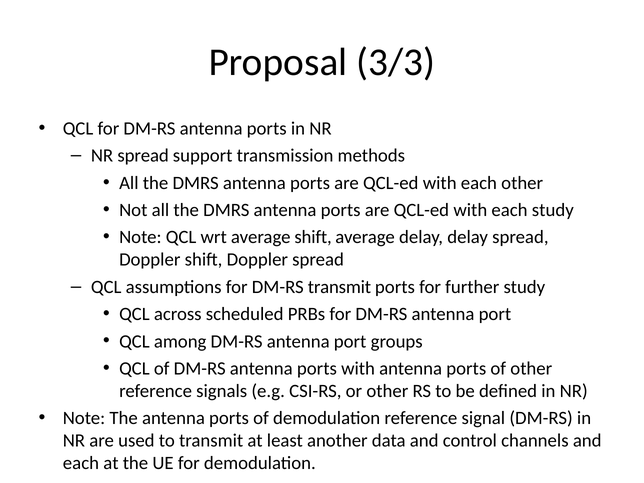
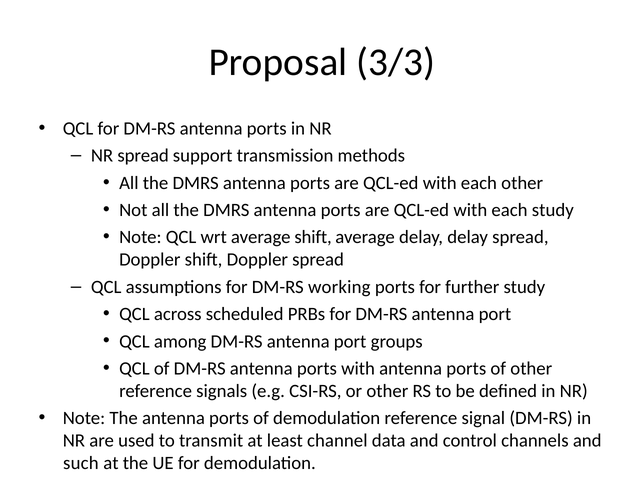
DM-RS transmit: transmit -> working
another: another -> channel
each at (81, 463): each -> such
